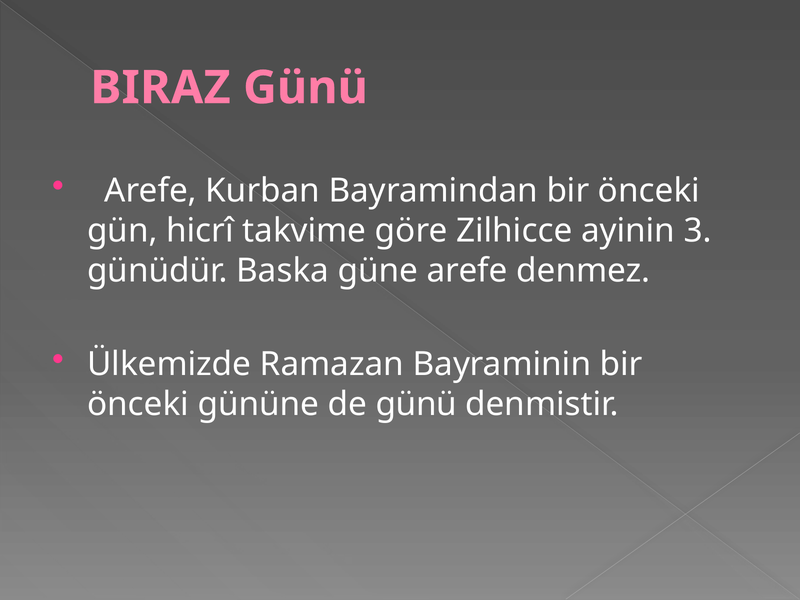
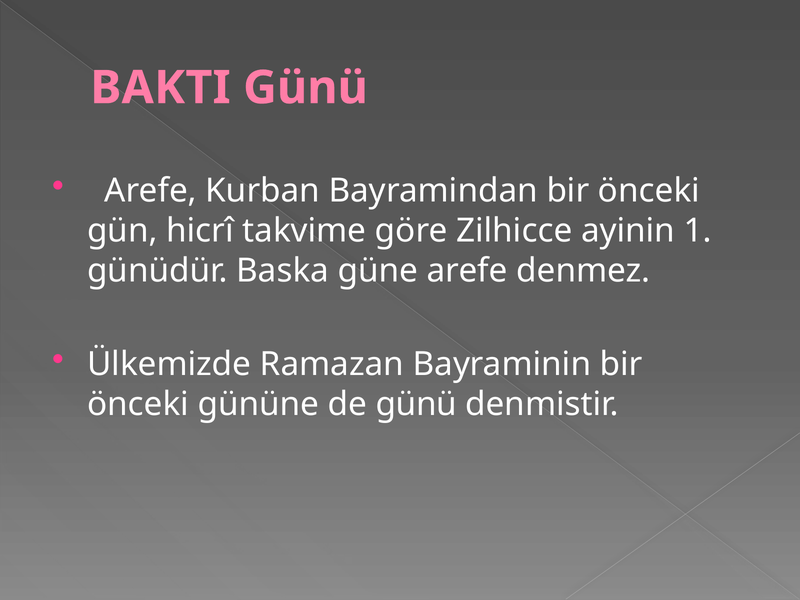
BIRAZ: BIRAZ -> BAKTI
3: 3 -> 1
